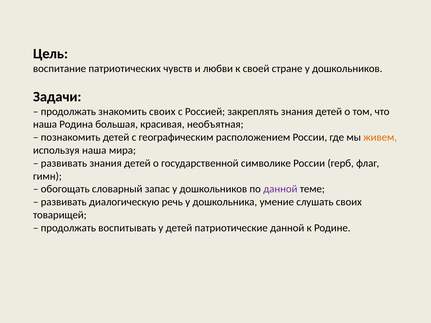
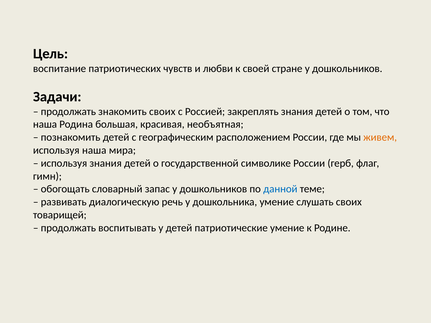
развивать at (64, 163): развивать -> используя
данной at (280, 189) colour: purple -> blue
патриотические данной: данной -> умение
